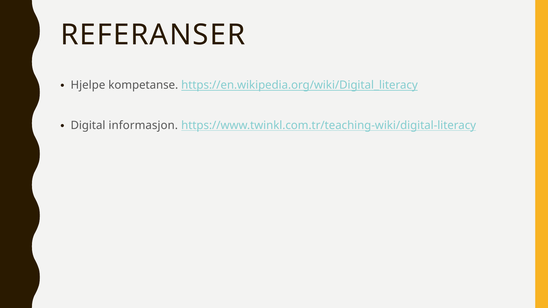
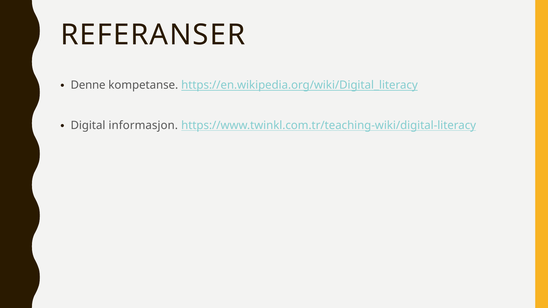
Hjelpe: Hjelpe -> Denne
